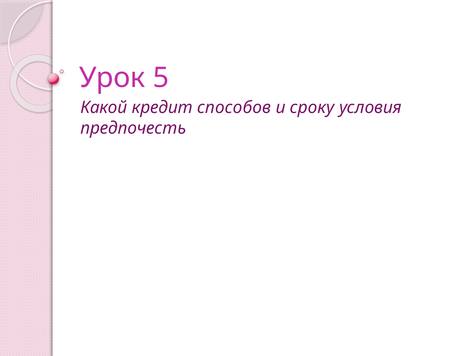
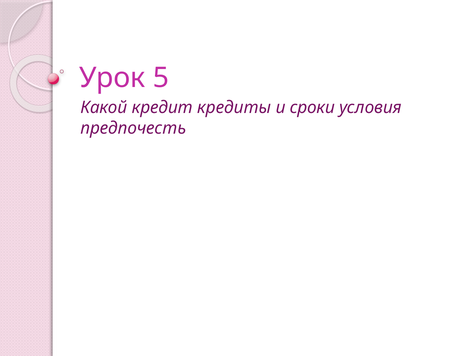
способов: способов -> кредиты
сроку: сроку -> сроки
